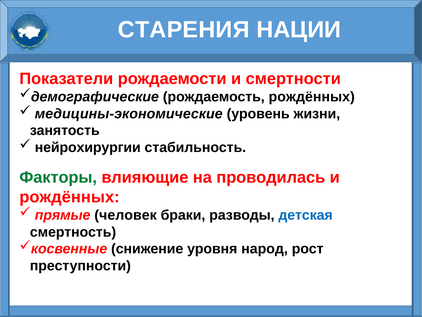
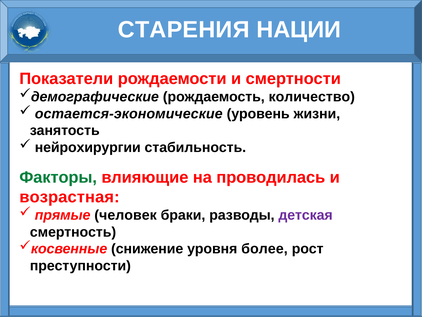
рождаемость рождённых: рождённых -> количество
медицины-экономические: медицины-экономические -> остается-экономические
рождённых at (70, 197): рождённых -> возрастная
детская colour: blue -> purple
народ: народ -> более
